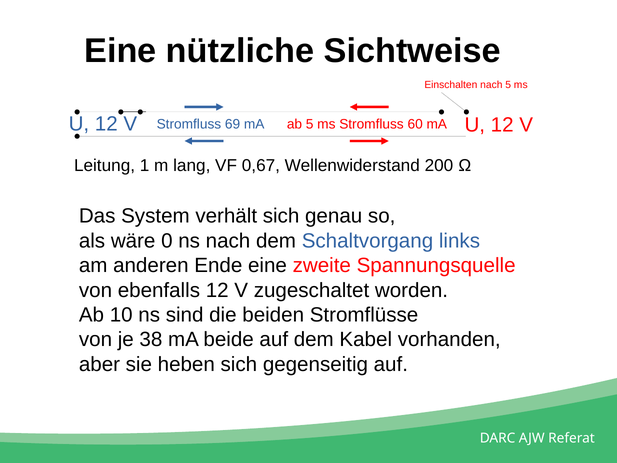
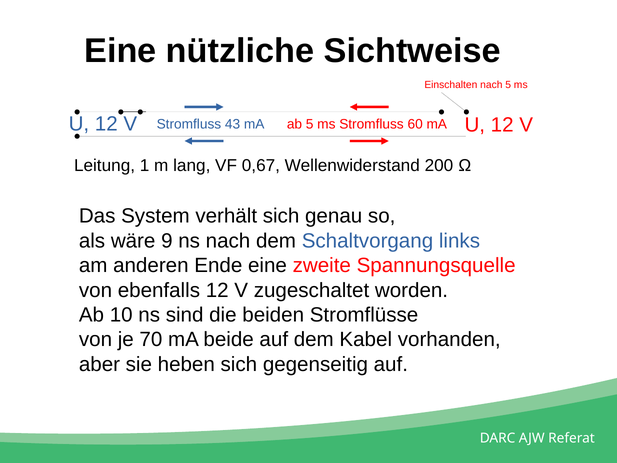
69: 69 -> 43
0: 0 -> 9
38: 38 -> 70
